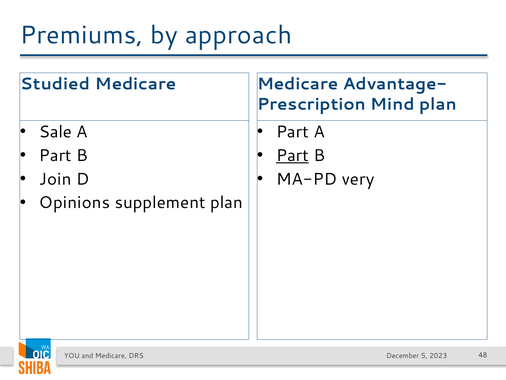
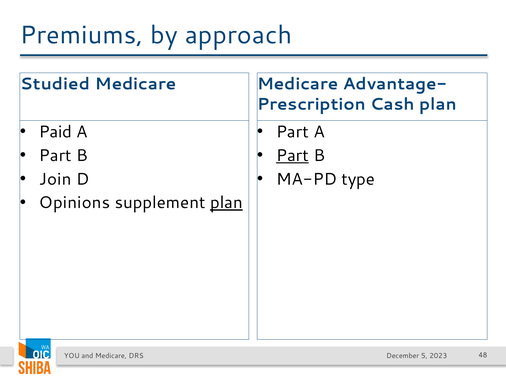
Mind: Mind -> Cash
Sale: Sale -> Paid
very: very -> type
plan at (226, 202) underline: none -> present
